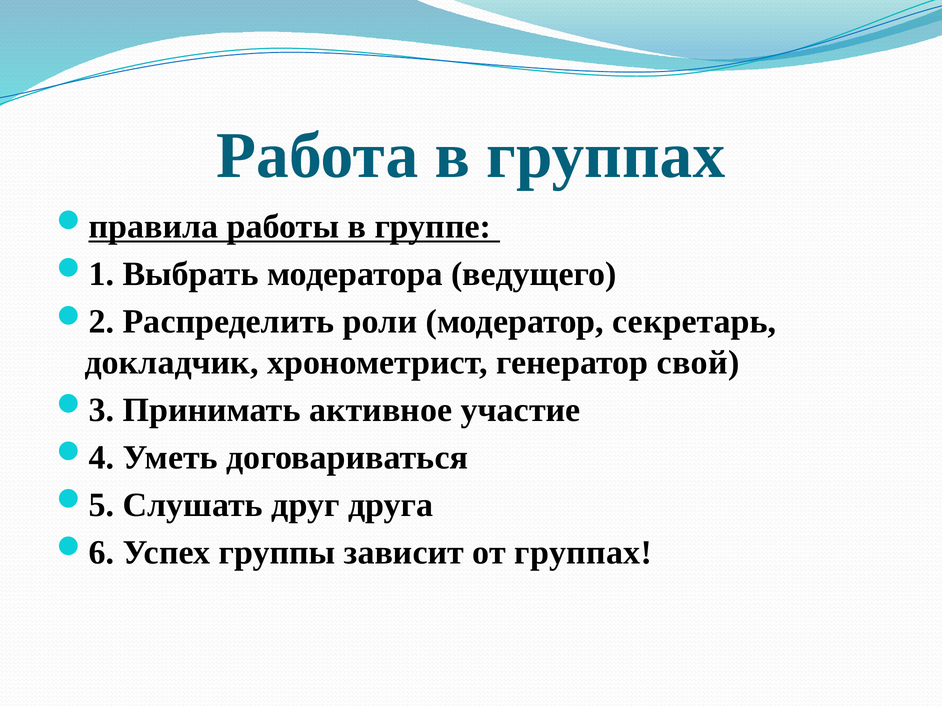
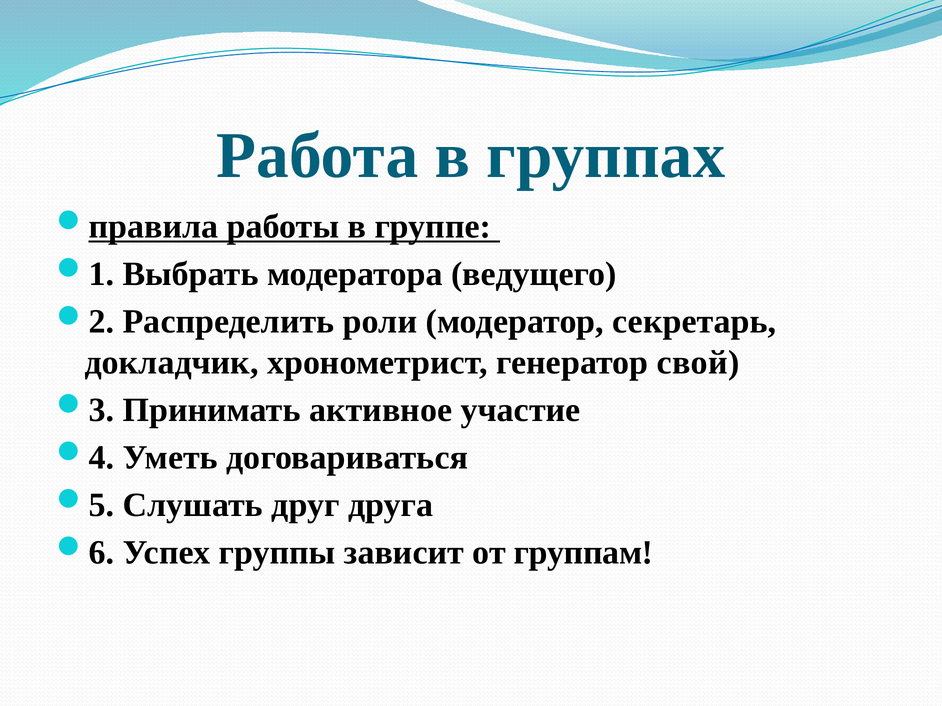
от группах: группах -> группам
